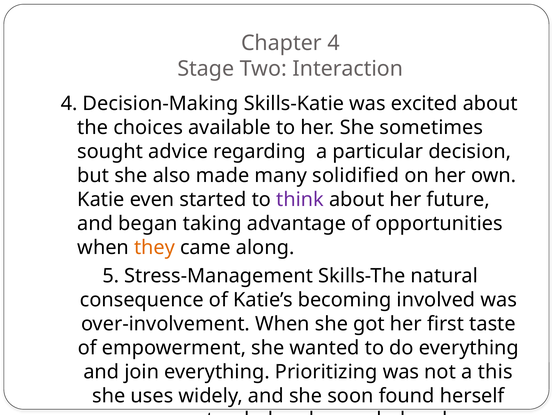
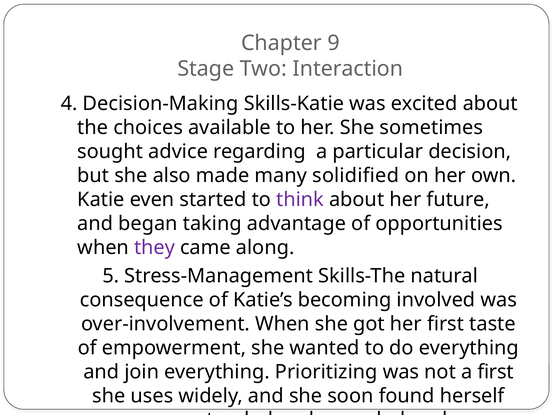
Chapter 4: 4 -> 9
they colour: orange -> purple
a this: this -> first
